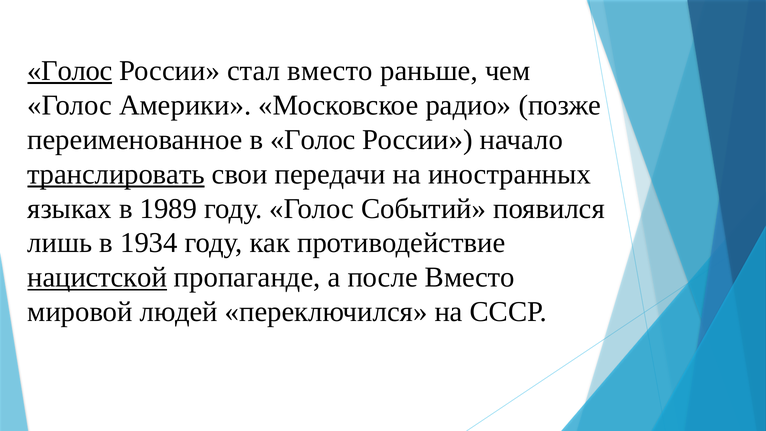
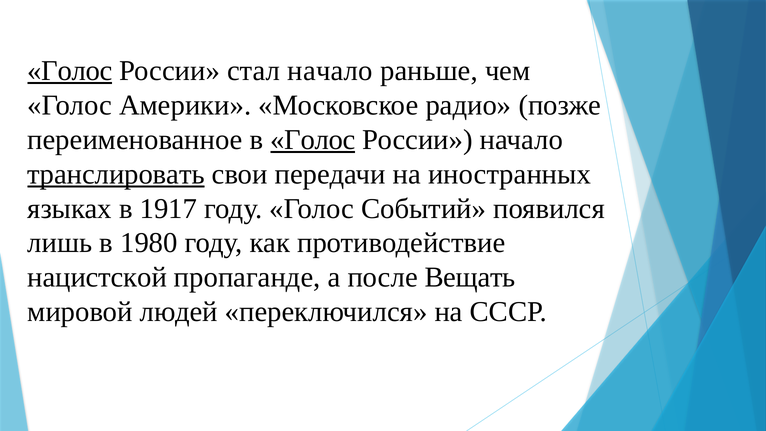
стал вместо: вместо -> начало
Голос at (313, 140) underline: none -> present
1989: 1989 -> 1917
1934: 1934 -> 1980
нацистской underline: present -> none
после Вместо: Вместо -> Вещать
